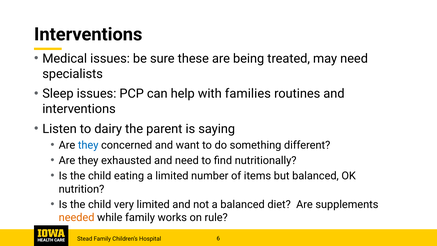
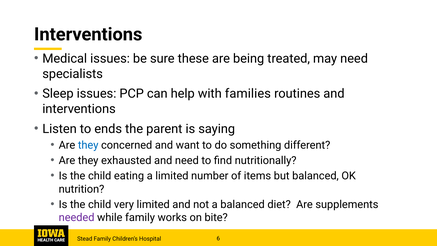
dairy: dairy -> ends
needed colour: orange -> purple
rule: rule -> bite
